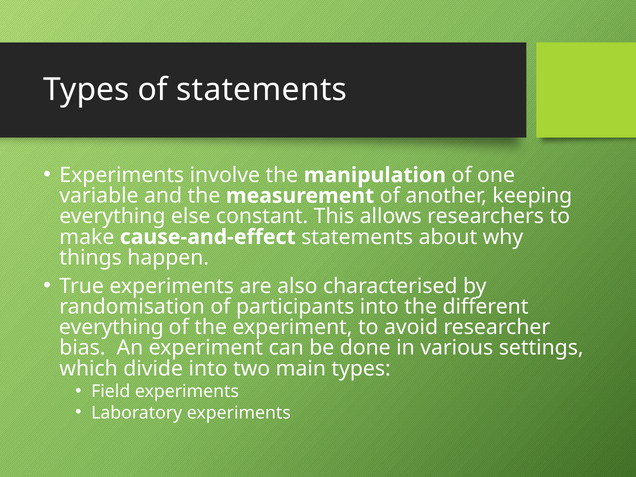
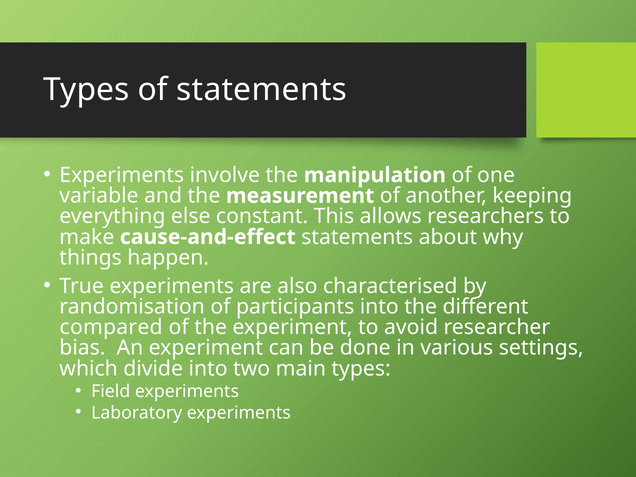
everything at (111, 327): everything -> compared
